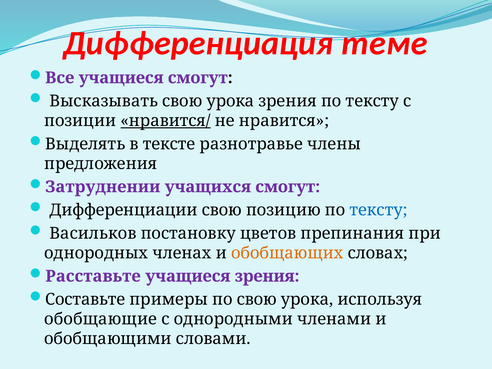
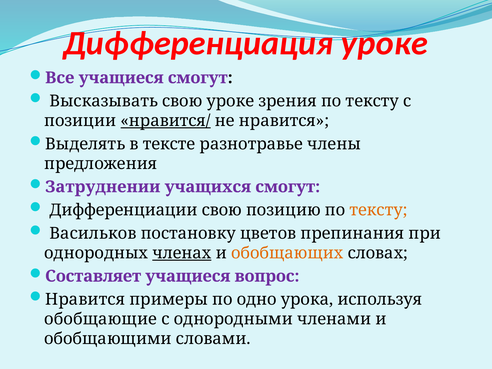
Дифференциация теме: теме -> уроке
Высказывать свою урока: урока -> уроке
тексту at (378, 210) colour: blue -> orange
членах underline: none -> present
Расставьте: Расставьте -> Составляет
учащиеся зрения: зрения -> вопрос
Составьте at (85, 299): Составьте -> Нравится
по свою: свою -> одно
